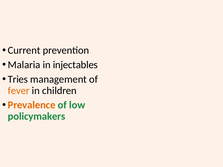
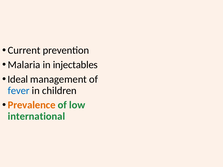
Tries: Tries -> Ideal
fever colour: orange -> blue
policymakers: policymakers -> international
